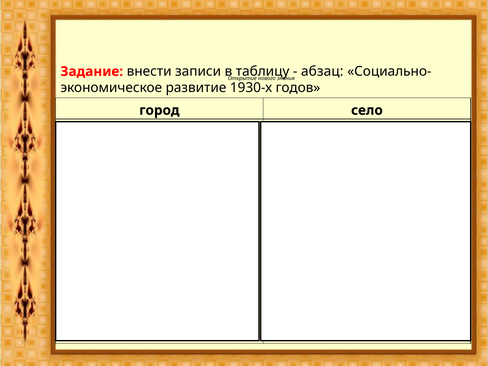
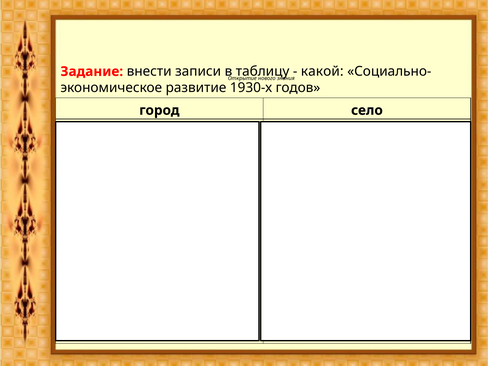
абзац: абзац -> какой
